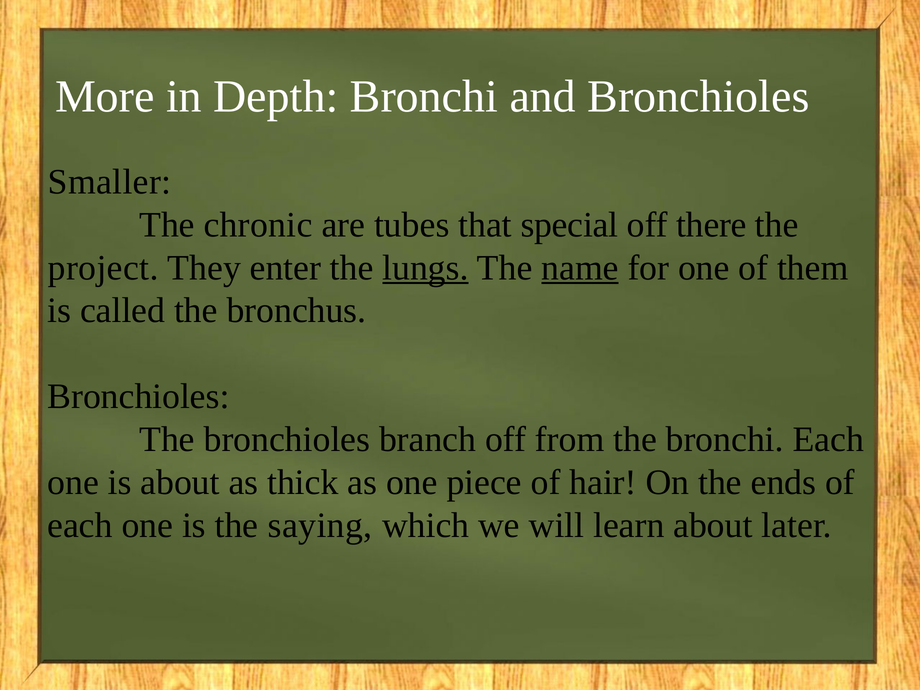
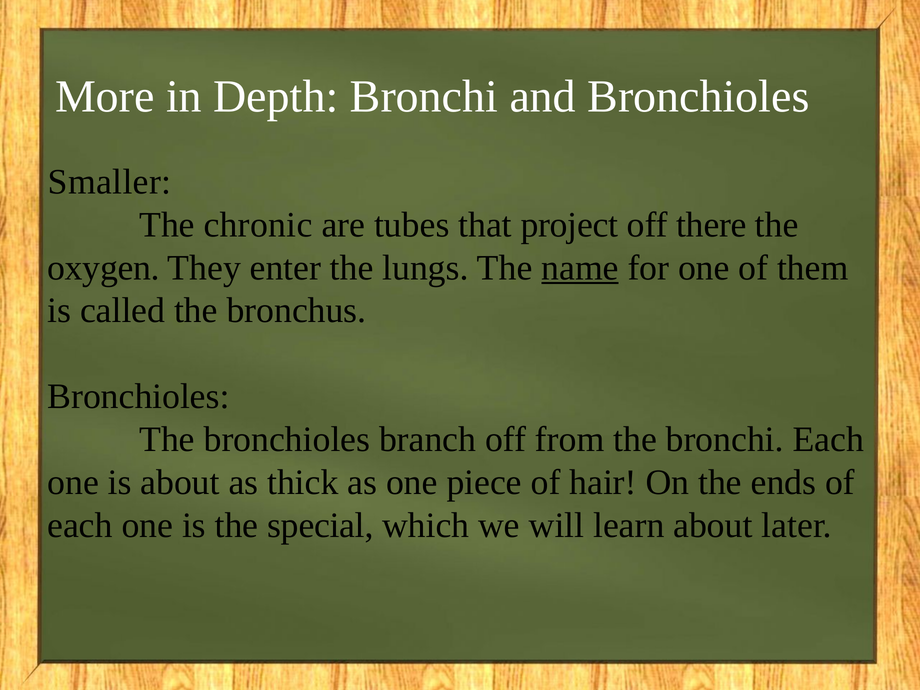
special: special -> project
project: project -> oxygen
lungs underline: present -> none
saying: saying -> special
